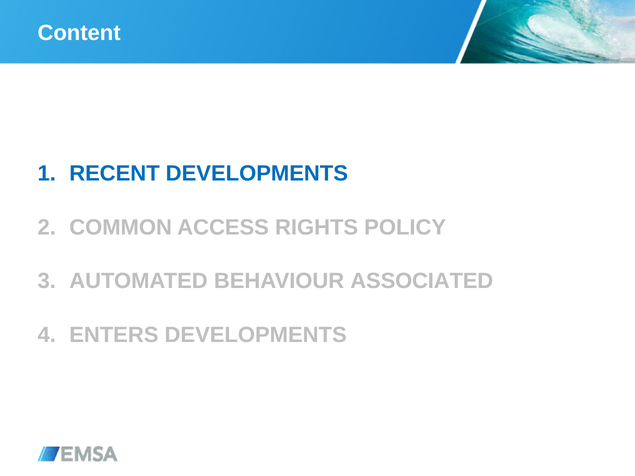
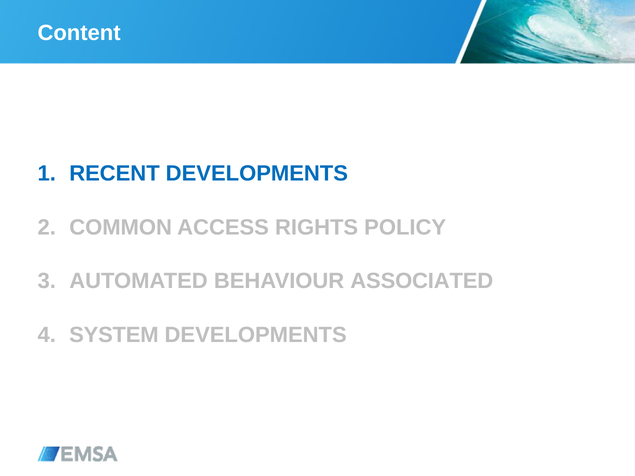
ENTERS: ENTERS -> SYSTEM
